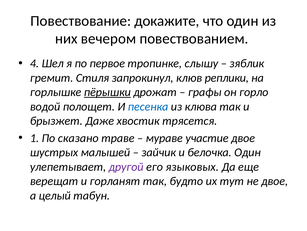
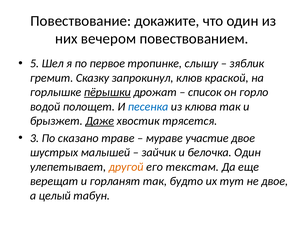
4: 4 -> 5
Стиля: Стиля -> Сказку
реплики: реплики -> краской
графы: графы -> список
Даже underline: none -> present
1: 1 -> 3
другой colour: purple -> orange
языковых: языковых -> текстам
